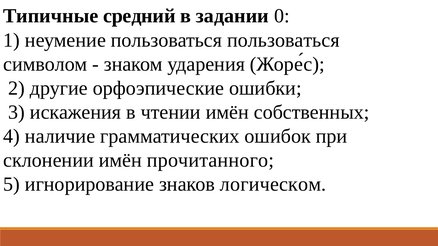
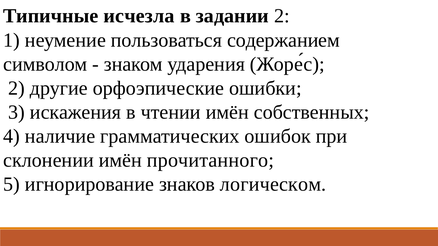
средний: средний -> исчезла
задании 0: 0 -> 2
пользоваться пользоваться: пользоваться -> содержанием
